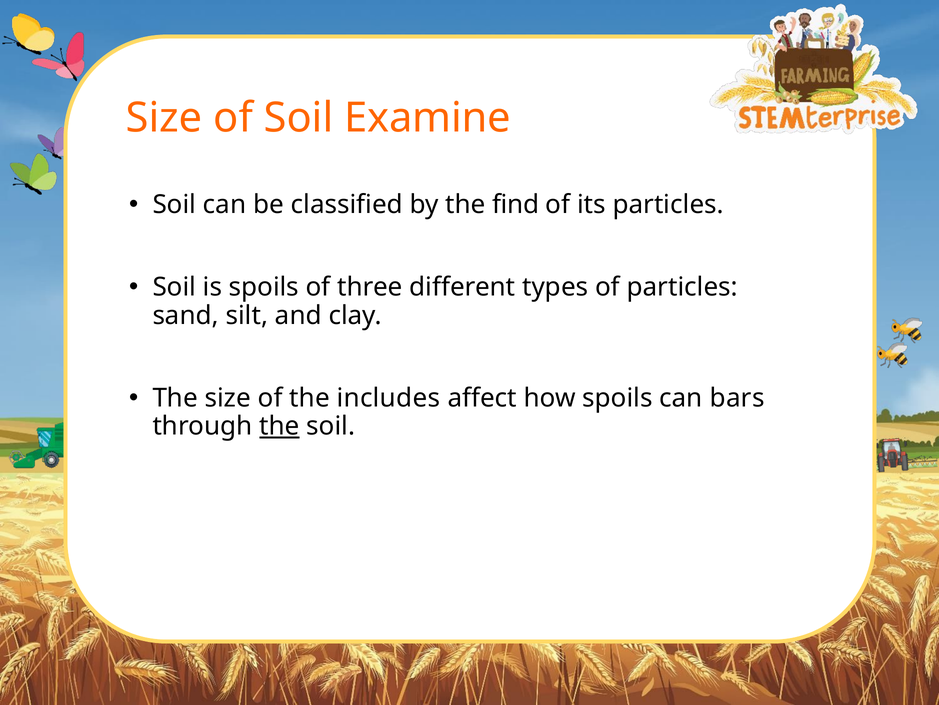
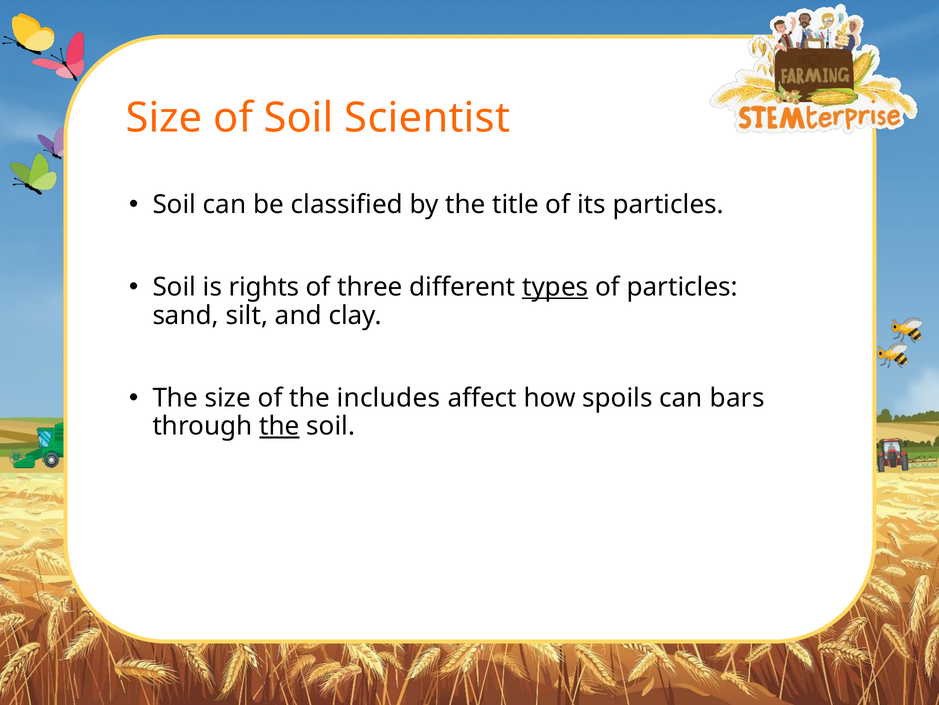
Examine: Examine -> Scientist
find: find -> title
is spoils: spoils -> rights
types underline: none -> present
